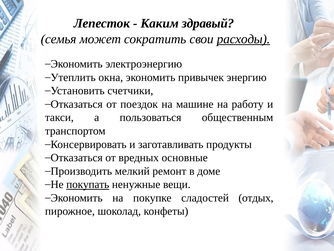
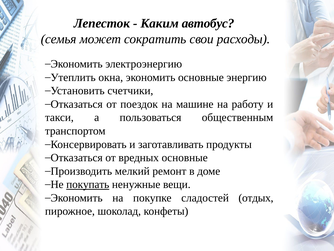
здравый: здравый -> автобус
расходы underline: present -> none
экономить привычек: привычек -> основные
